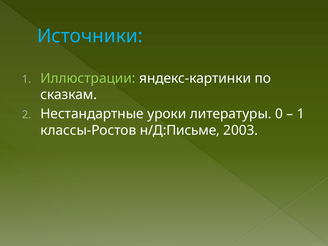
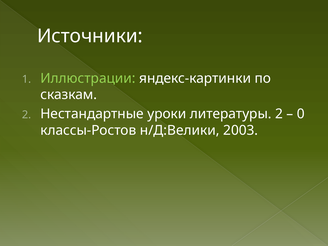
Источники colour: light blue -> white
литературы 0: 0 -> 2
1 at (301, 114): 1 -> 0
н/Д:Письме: н/Д:Письме -> н/Д:Велики
